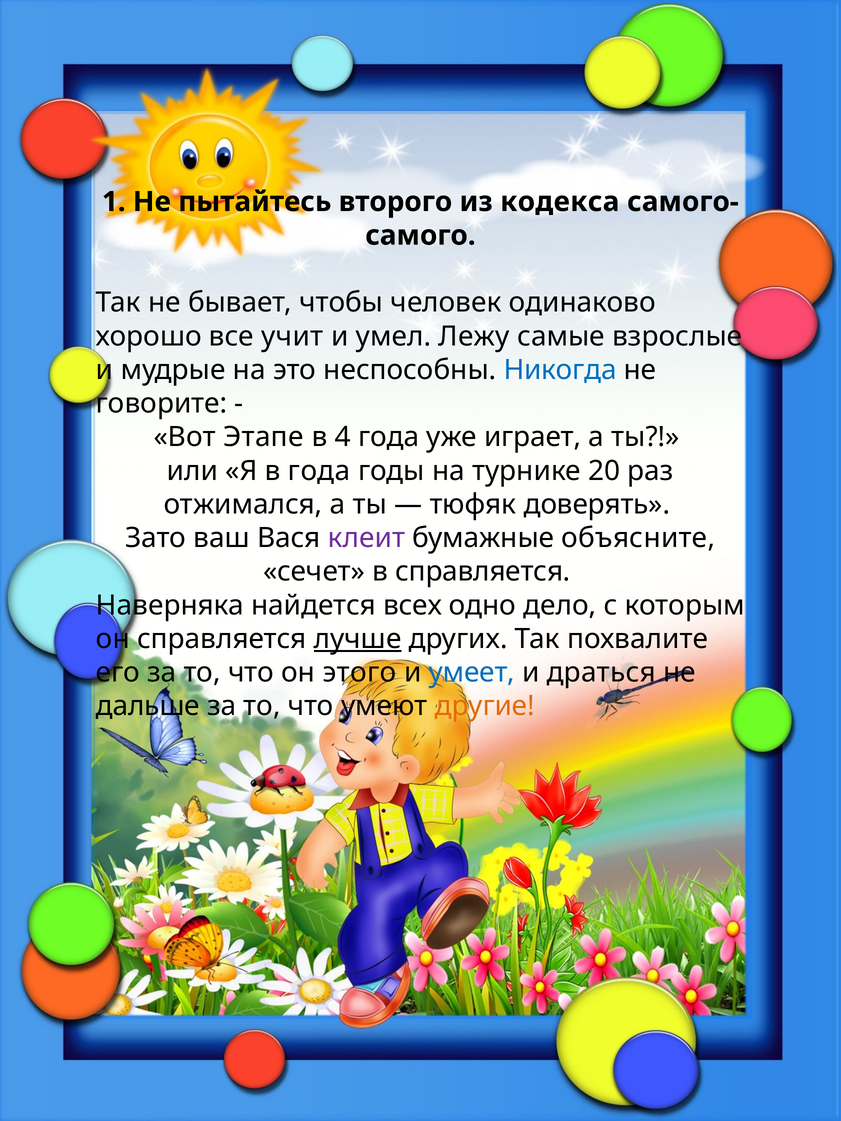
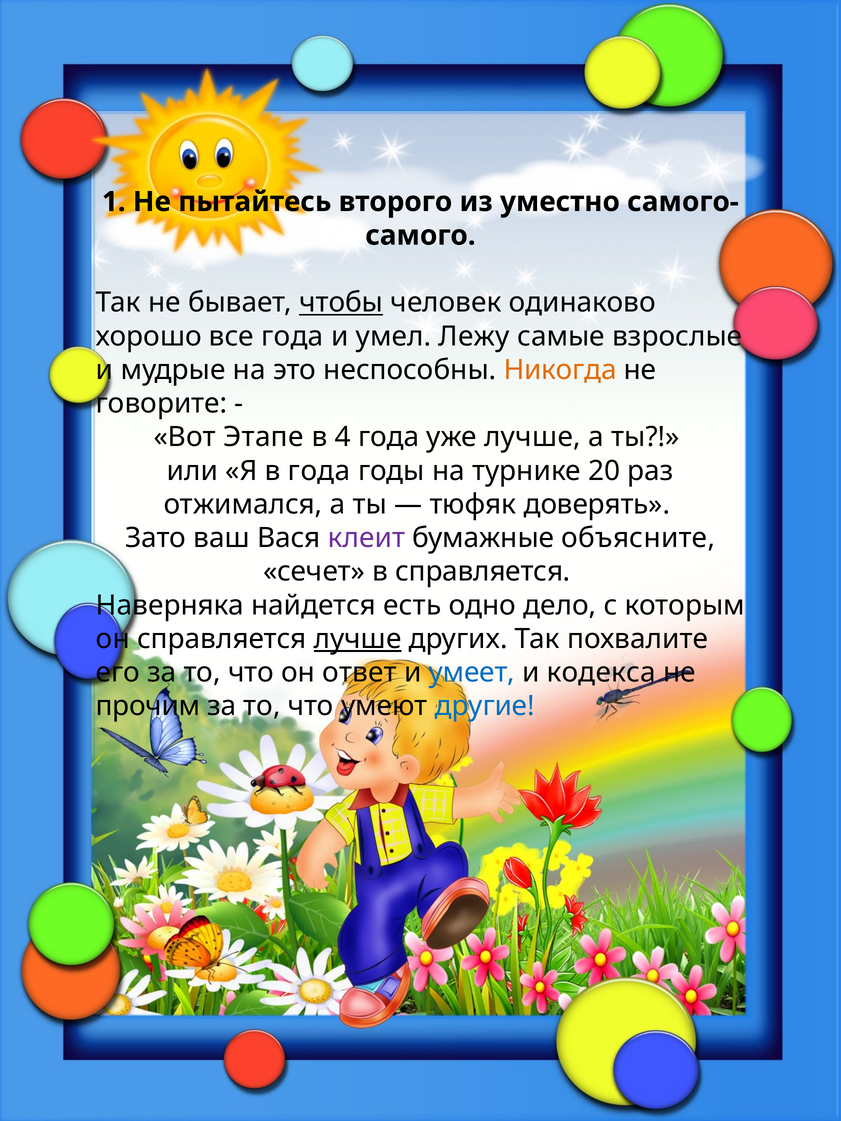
кодекса: кодекса -> уместно
чтобы underline: none -> present
все учит: учит -> года
Никогда colour: blue -> orange
уже играет: играет -> лучше
всех: всех -> есть
этого: этого -> ответ
драться: драться -> кодекса
дальше: дальше -> прочим
другие colour: orange -> blue
